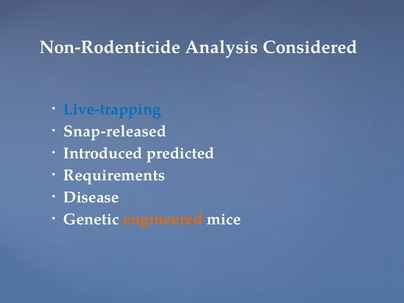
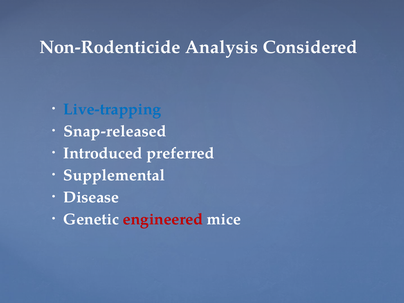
predicted: predicted -> preferred
Requirements: Requirements -> Supplemental
engineered colour: orange -> red
